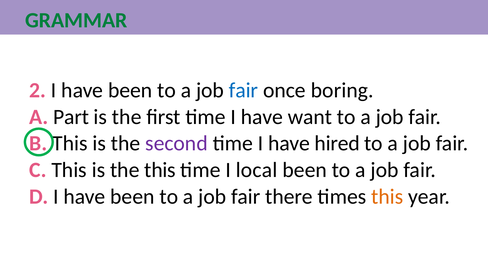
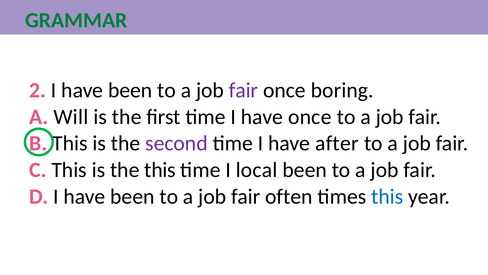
fair at (244, 90) colour: blue -> purple
Part: Part -> Will
have want: want -> once
hired: hired -> after
there: there -> often
this at (387, 196) colour: orange -> blue
